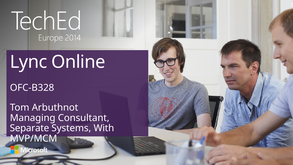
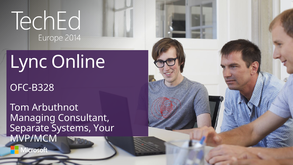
With: With -> Your
